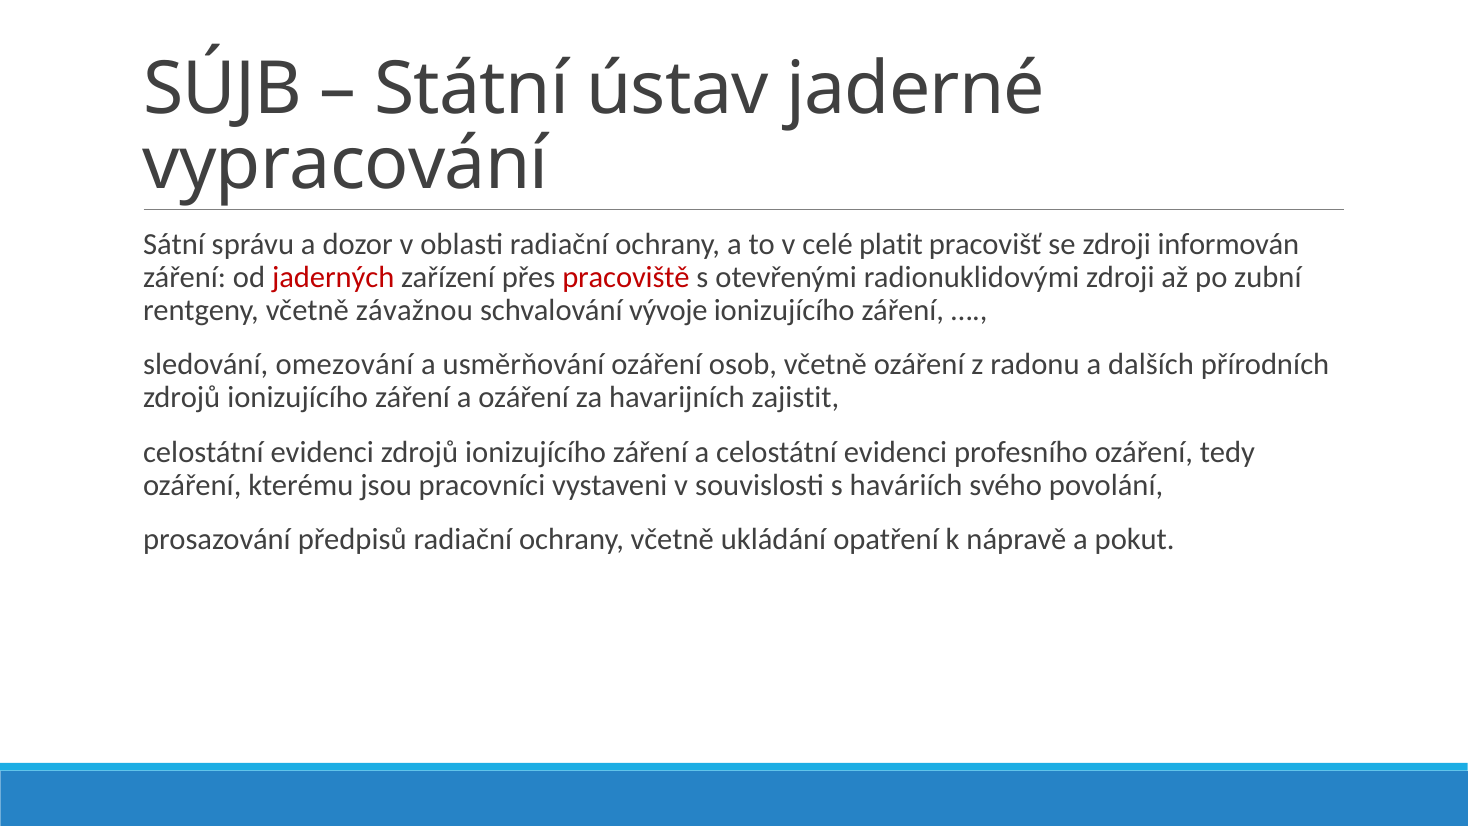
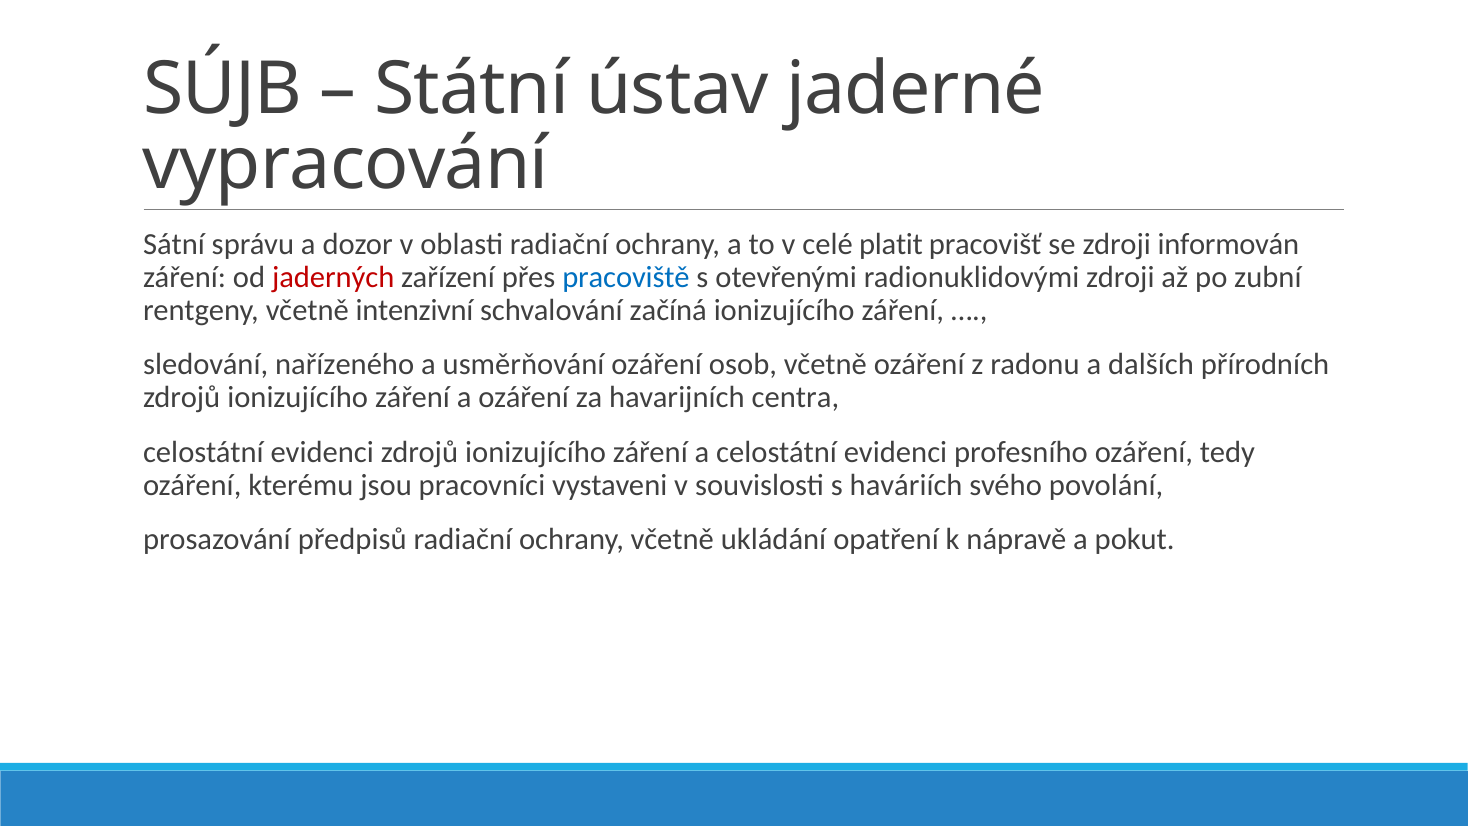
pracoviště colour: red -> blue
závažnou: závažnou -> intenzivní
vývoje: vývoje -> začíná
omezování: omezování -> nařízeného
zajistit: zajistit -> centra
